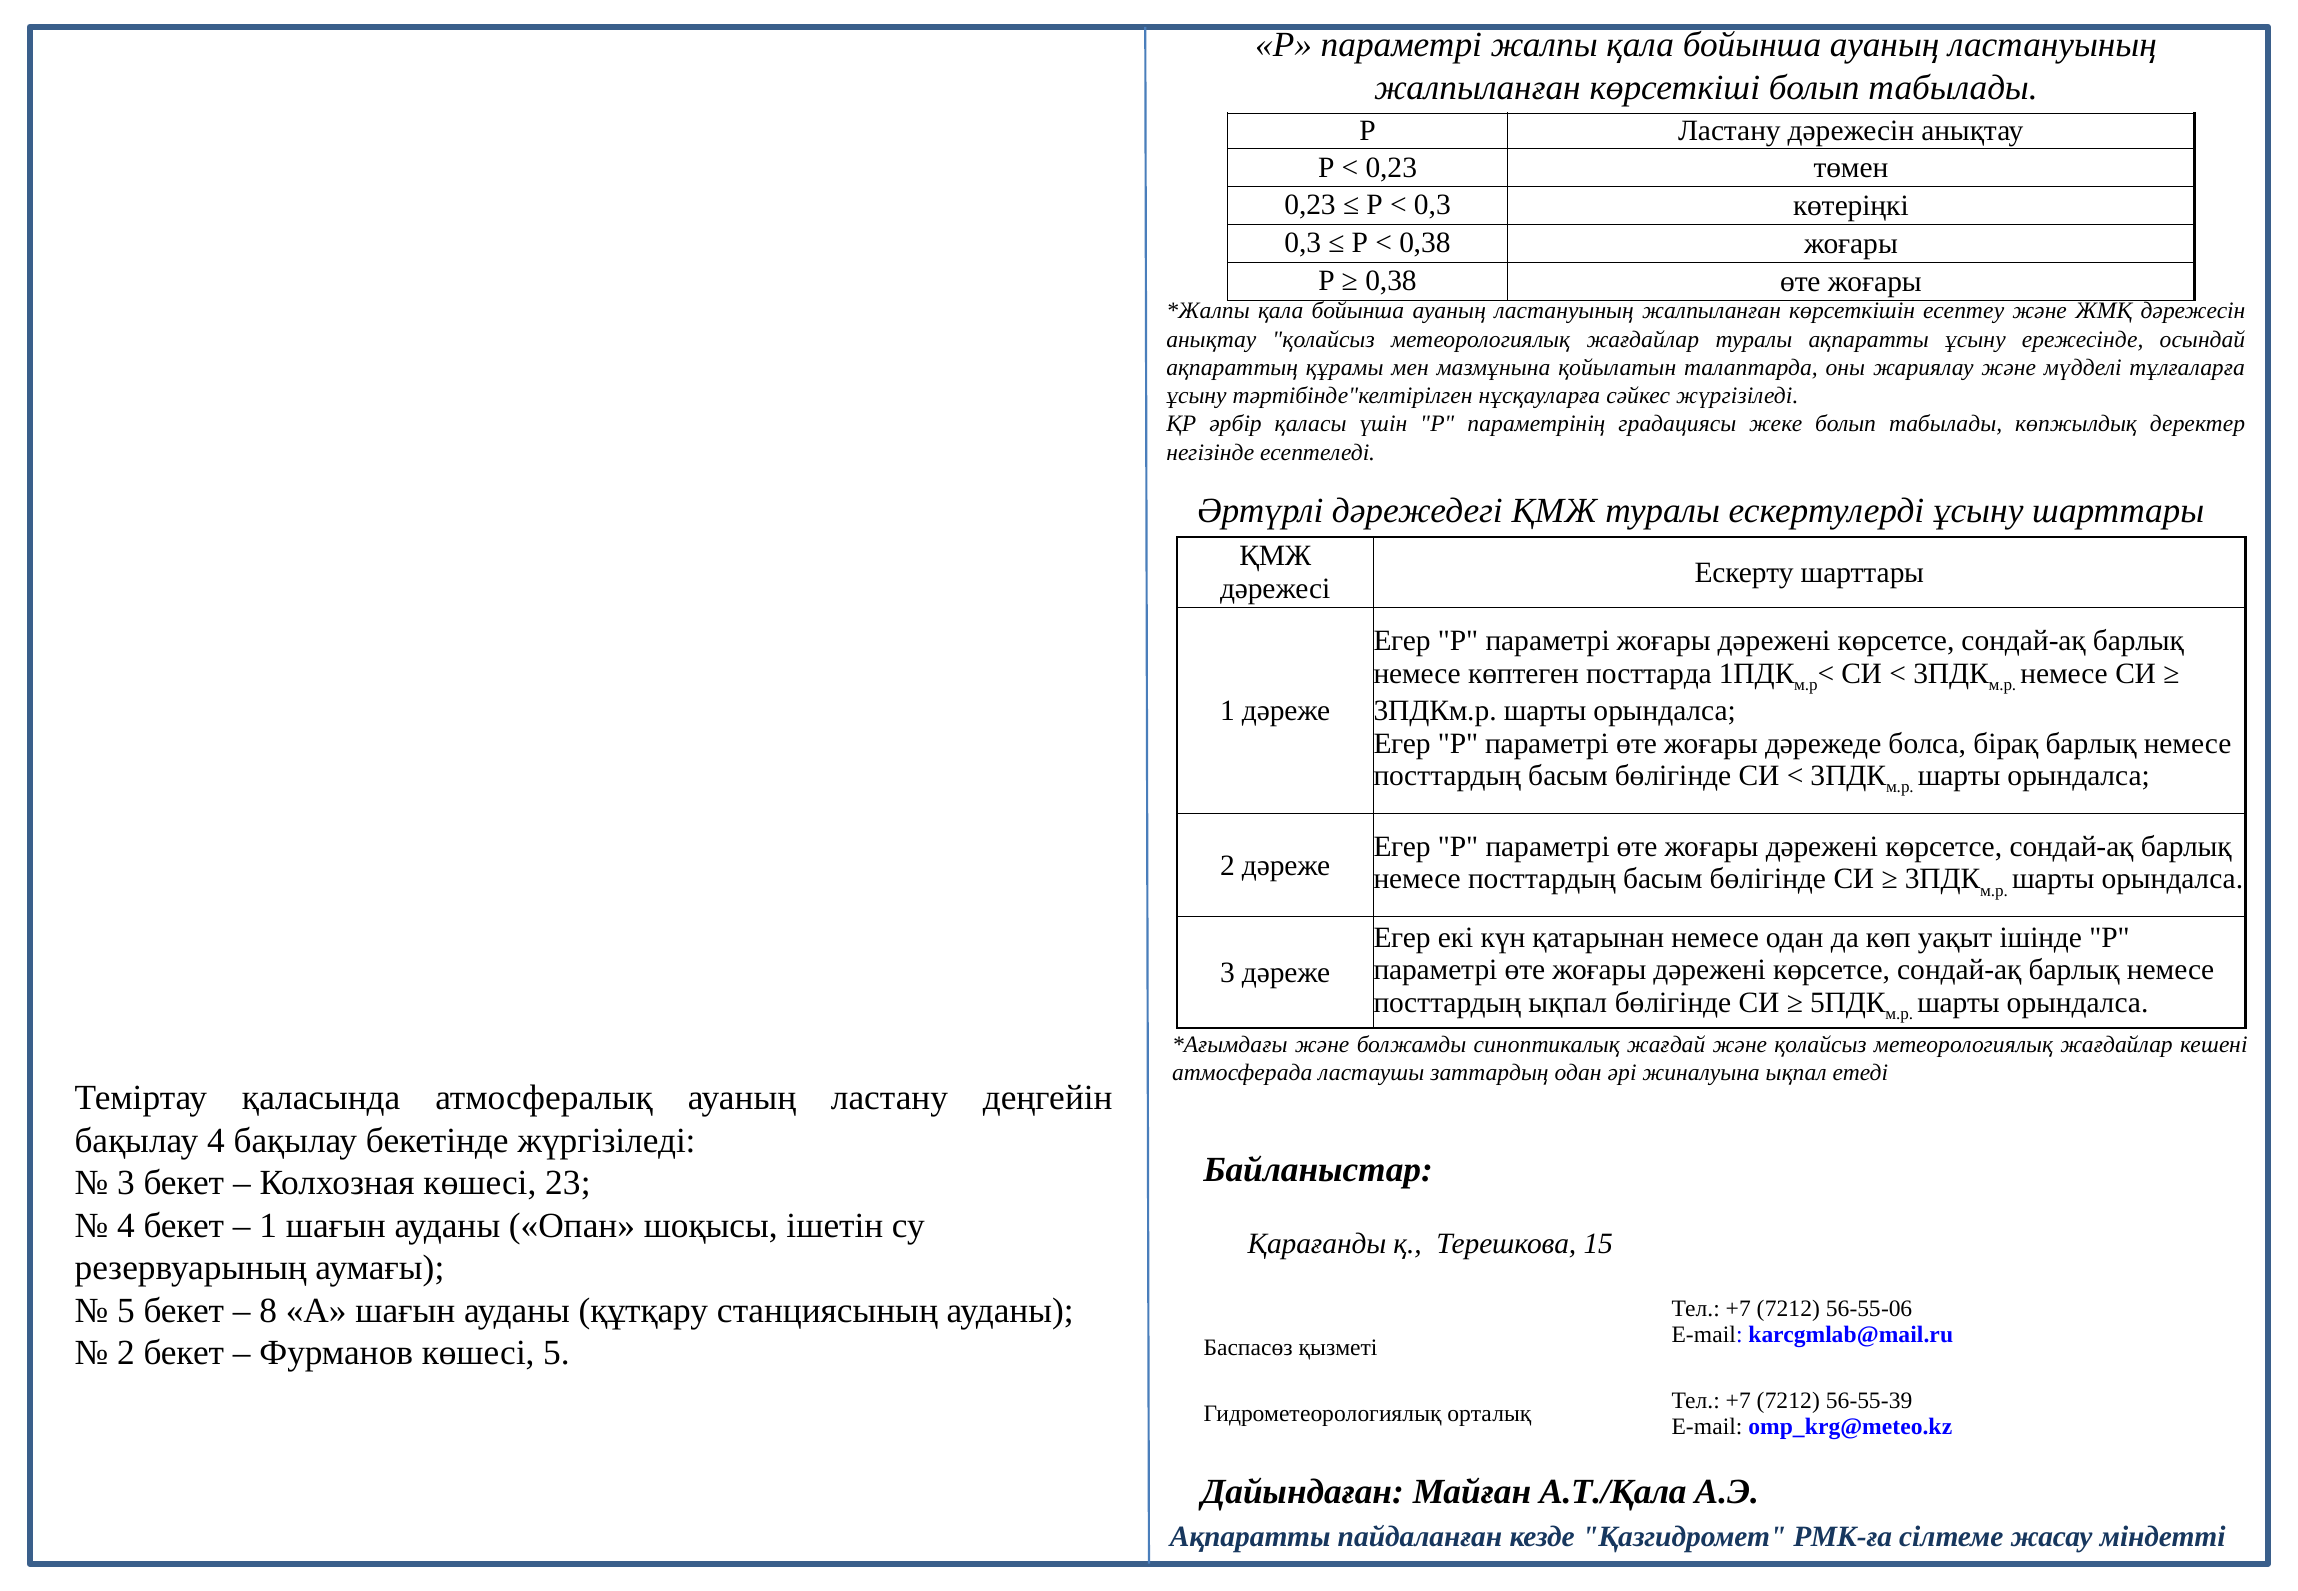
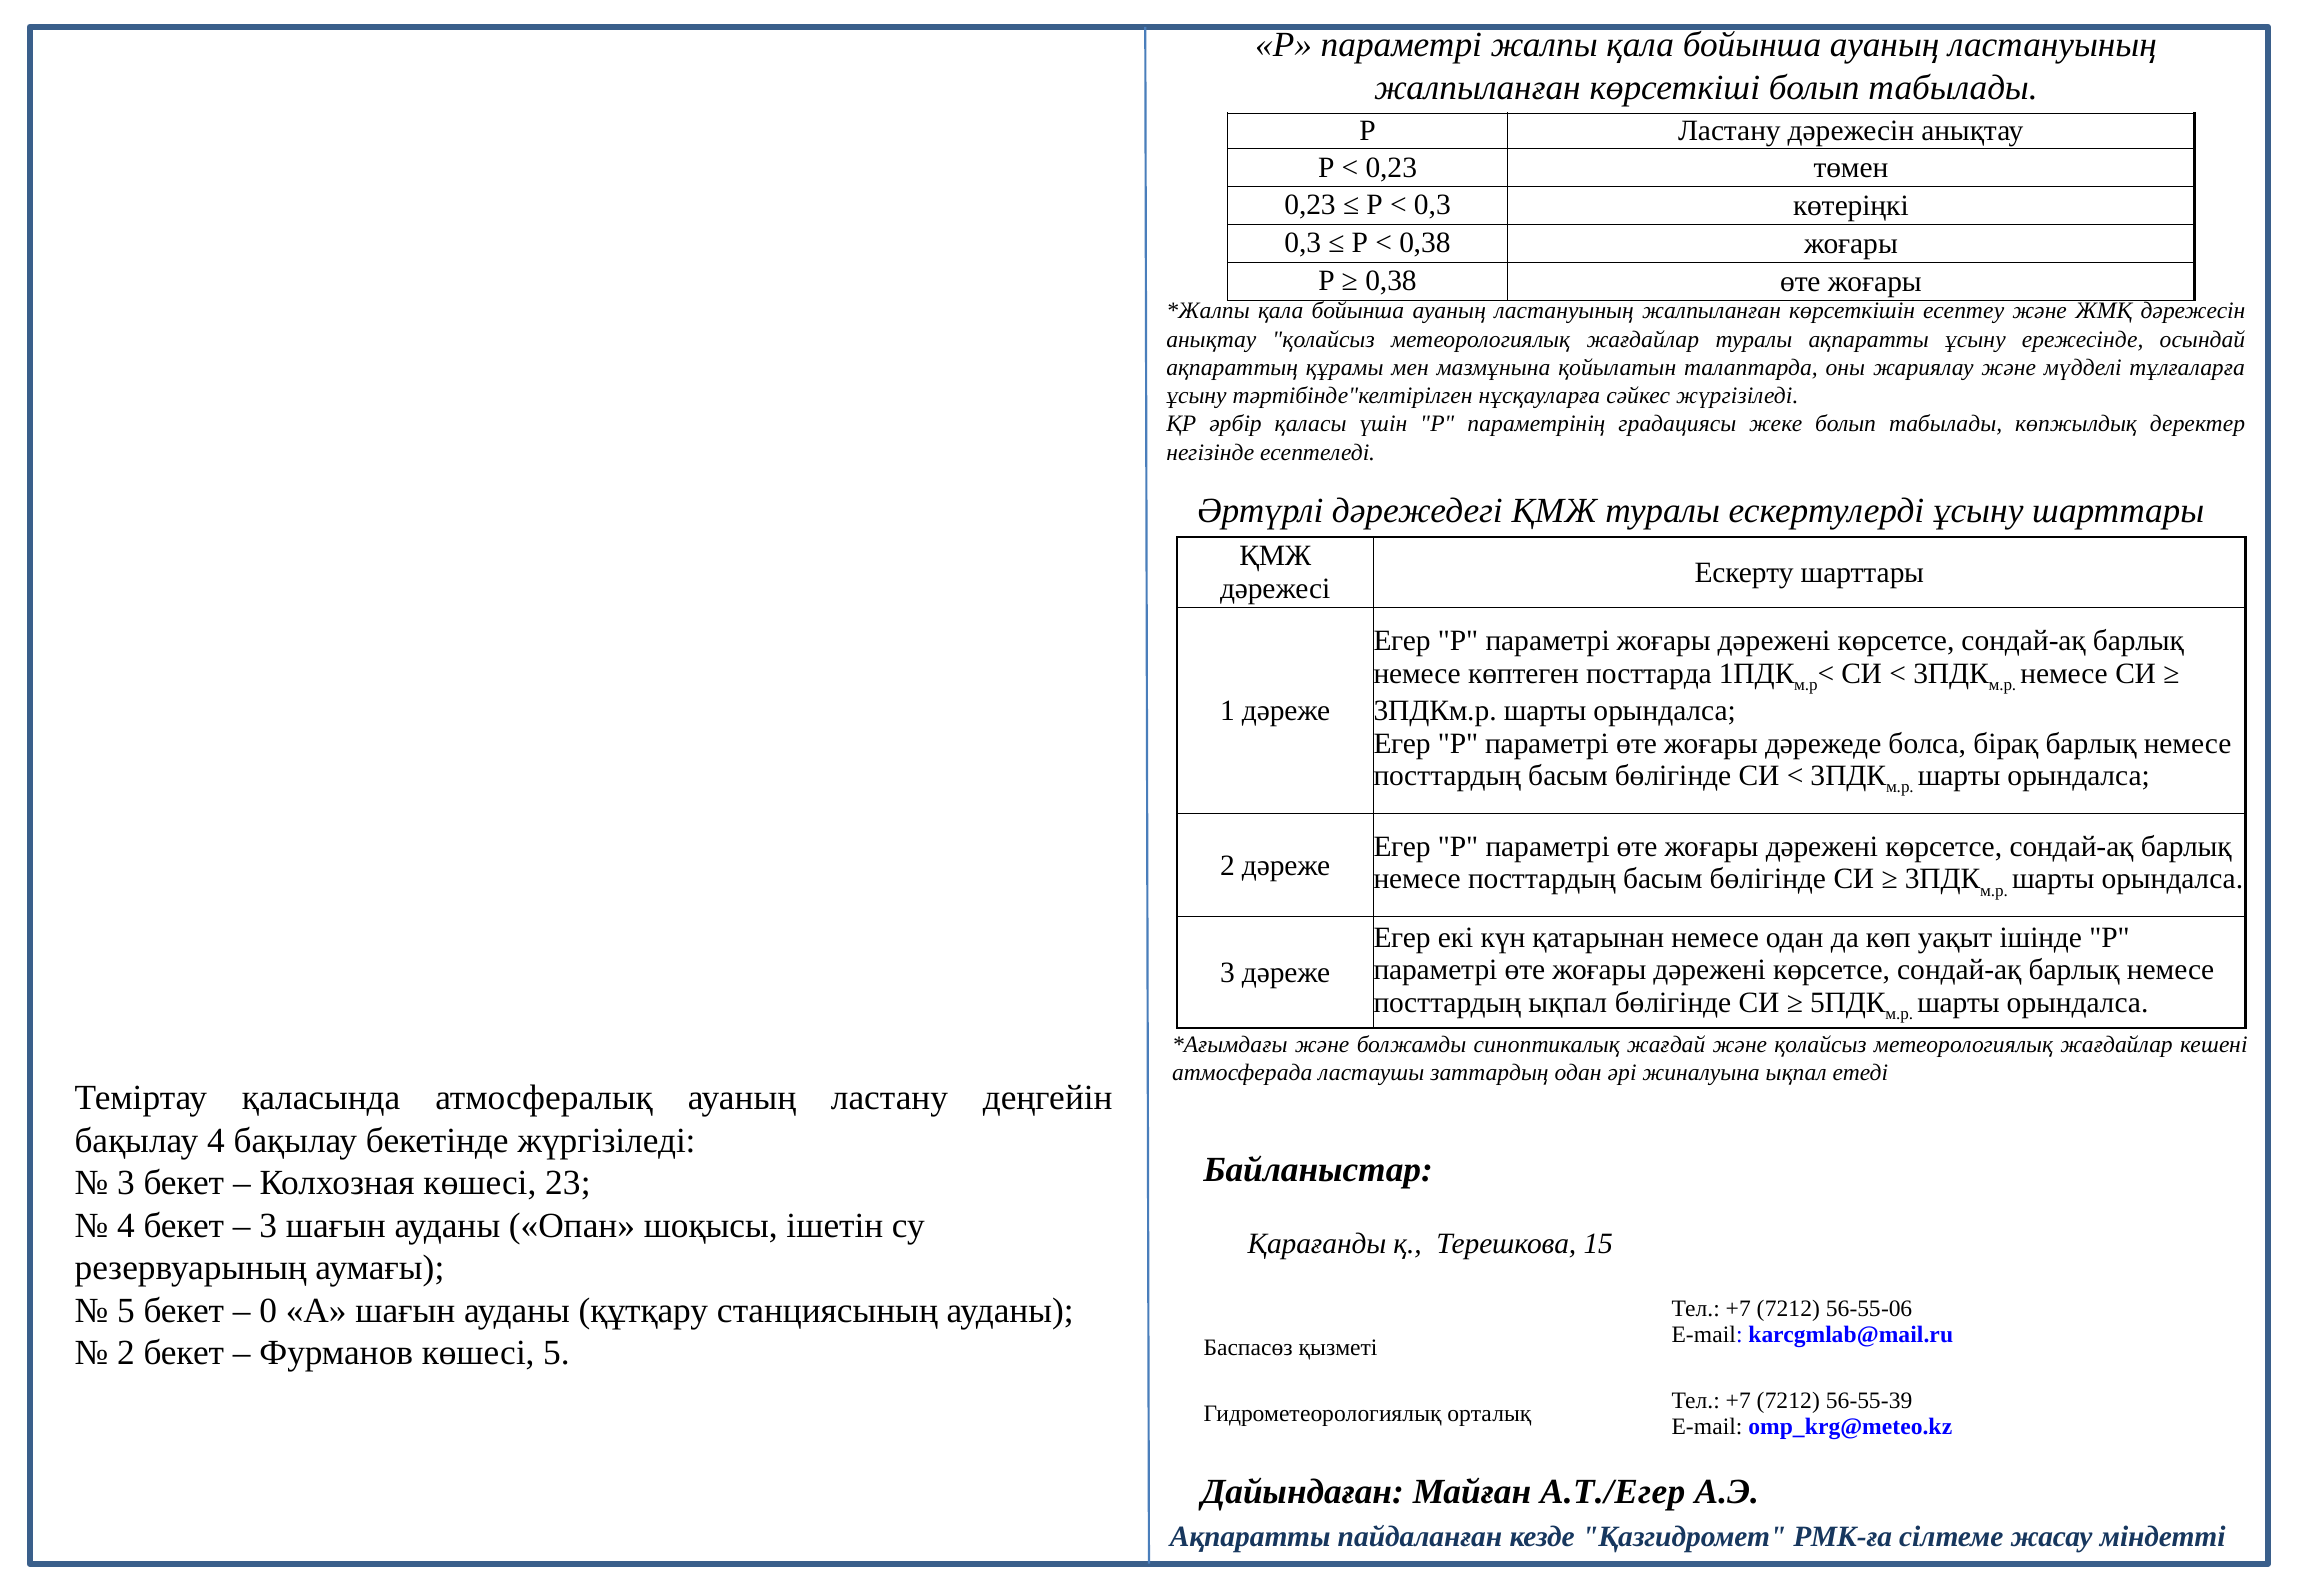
1 at (268, 1225): 1 -> 3
8: 8 -> 0
А.Т./Қала: А.Т./Қала -> А.Т./Егер
